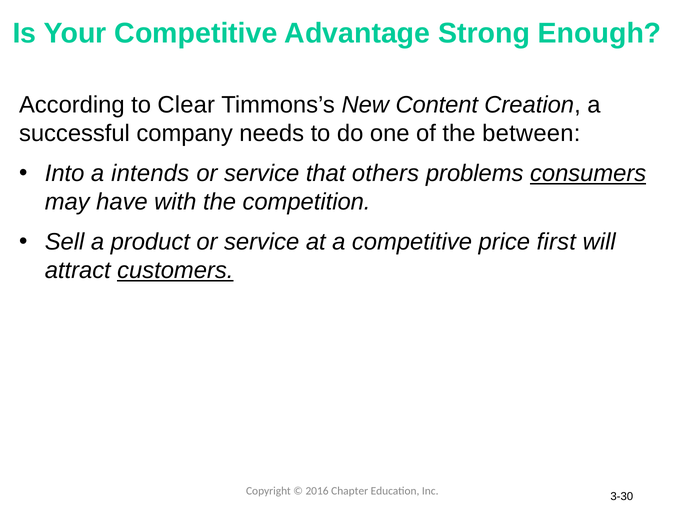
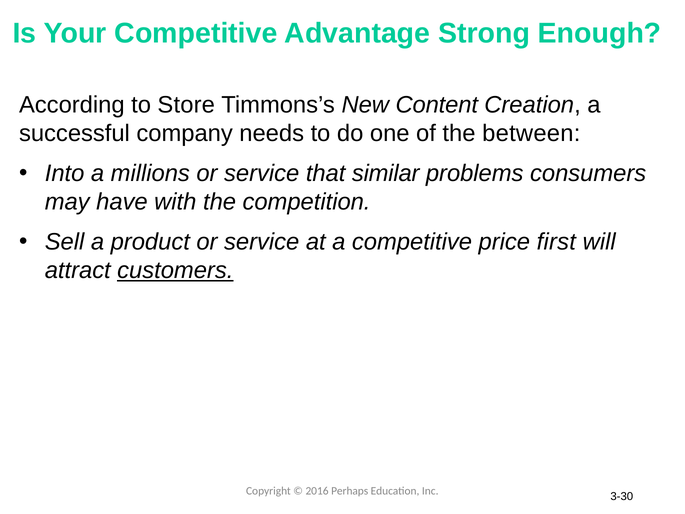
Clear: Clear -> Store
intends: intends -> millions
others: others -> similar
consumers underline: present -> none
Chapter: Chapter -> Perhaps
